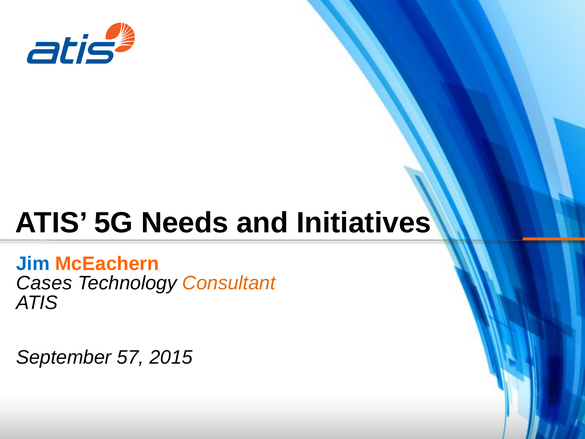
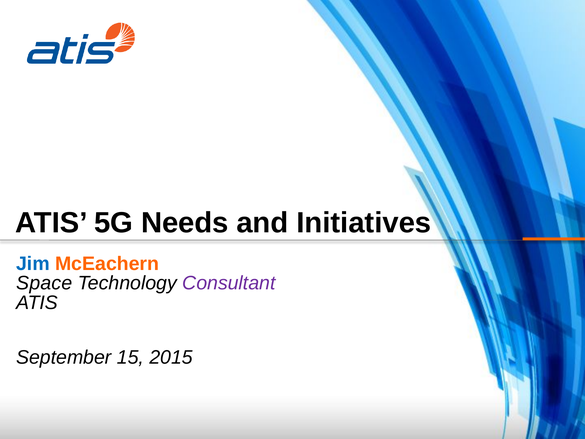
Cases: Cases -> Space
Consultant colour: orange -> purple
57: 57 -> 15
